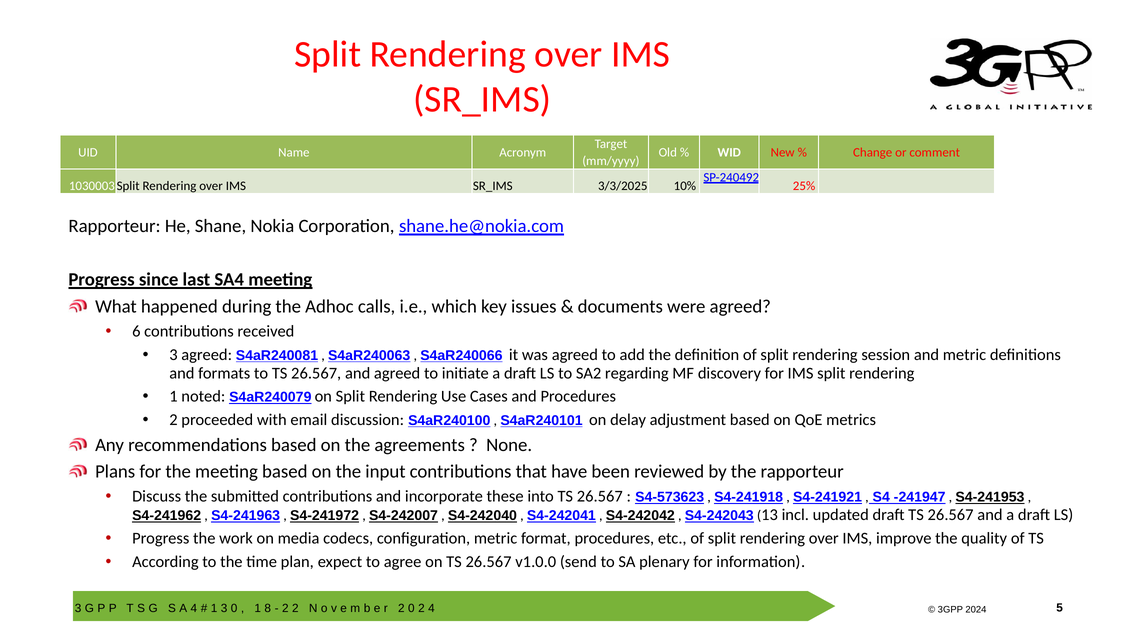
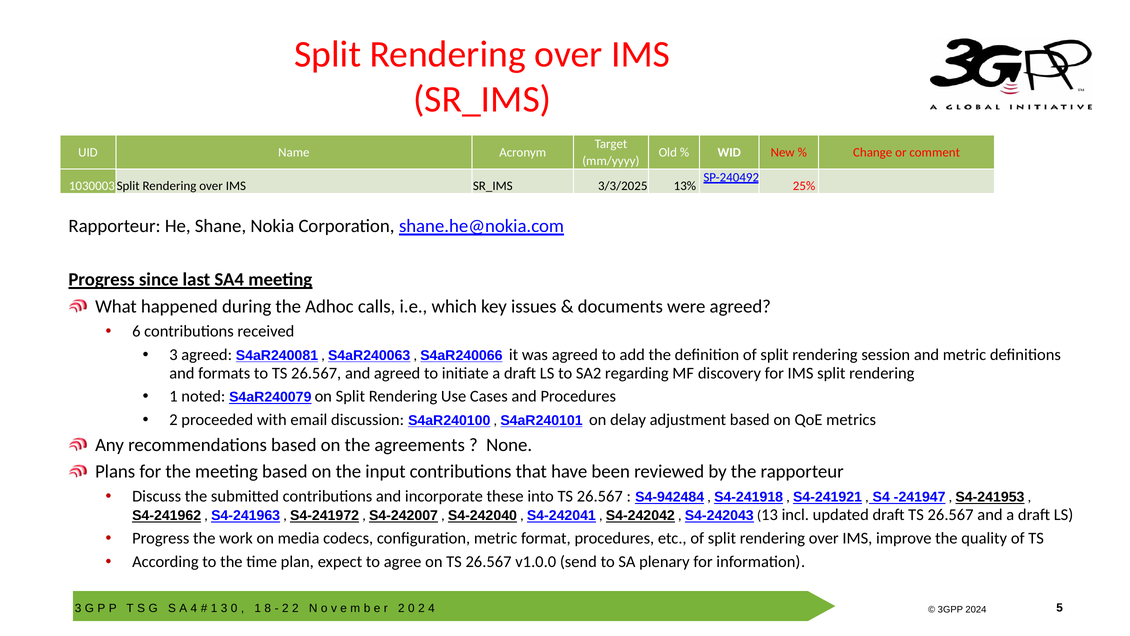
10%: 10% -> 13%
S4-573623: S4-573623 -> S4-942484
